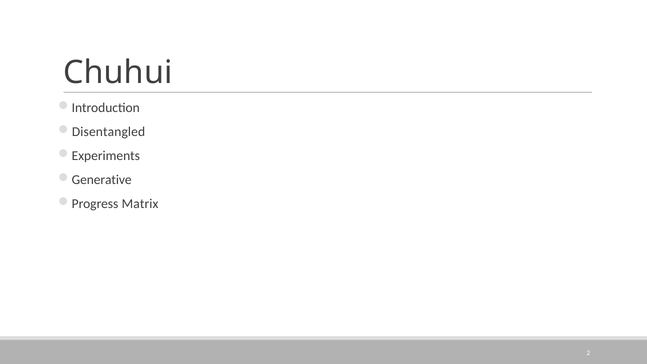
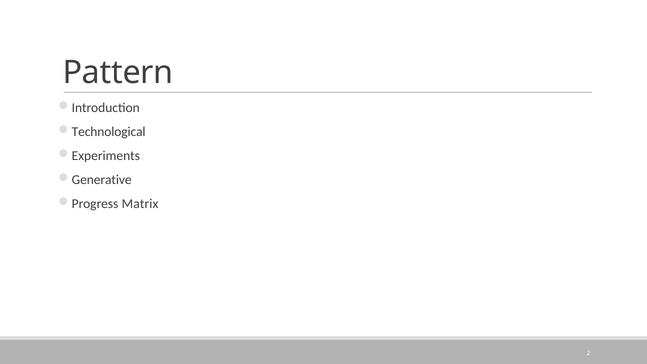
Chuhui: Chuhui -> Pattern
Disentangled: Disentangled -> Technological
